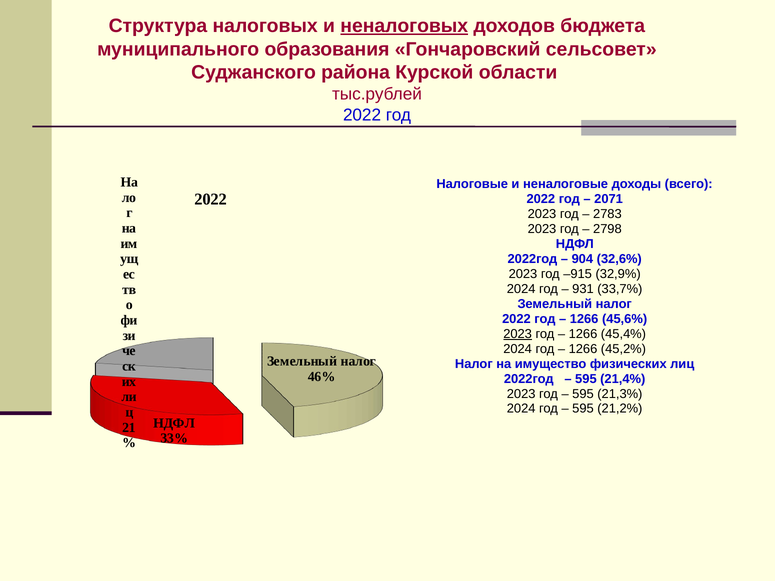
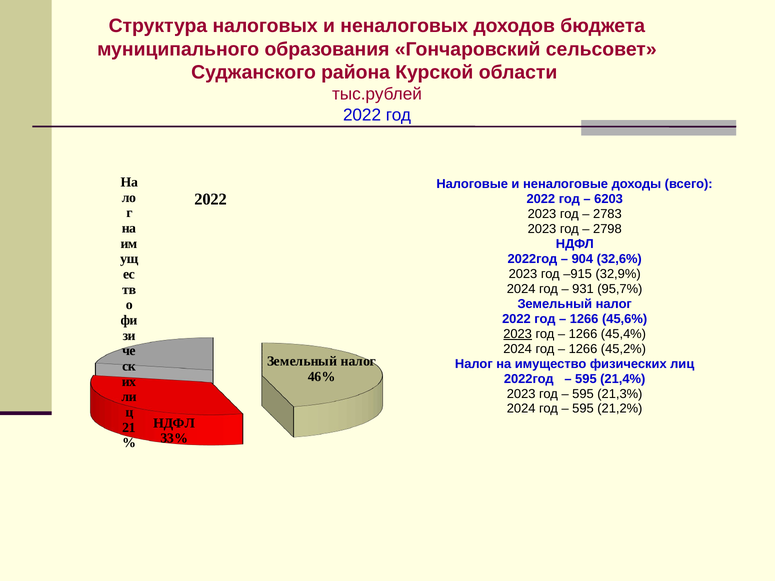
неналоговых underline: present -> none
2071: 2071 -> 6203
33,7%: 33,7% -> 95,7%
